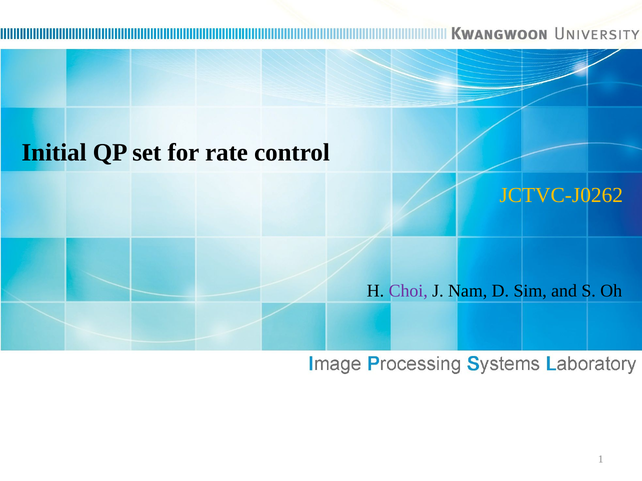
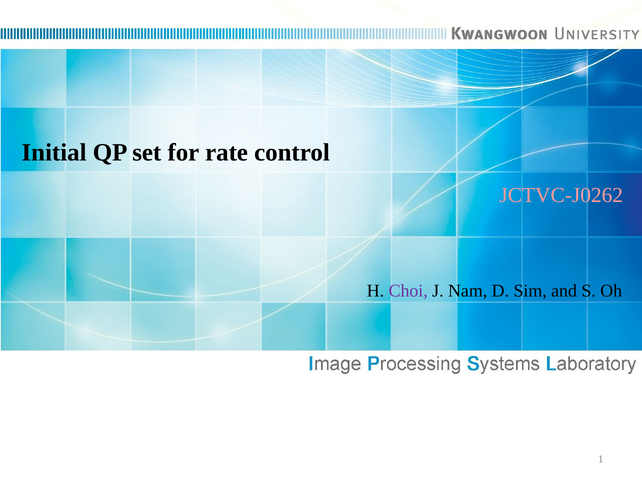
JCTVC-J0262 colour: yellow -> pink
